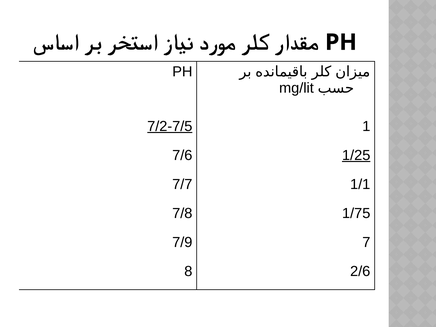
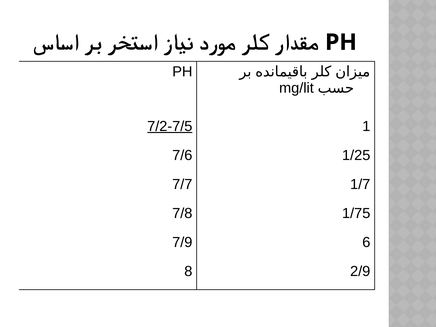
1/25 underline: present -> none
1/1: 1/1 -> 1/7
7: 7 -> 6
2/6: 2/6 -> 2/9
